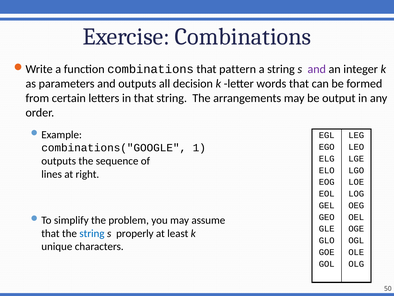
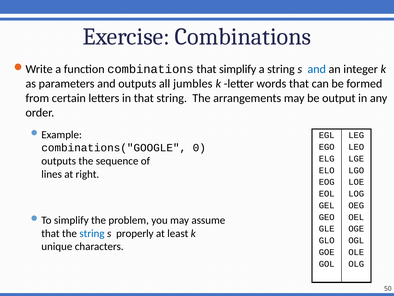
that pattern: pattern -> simplify
and at (317, 69) colour: purple -> blue
decision: decision -> jumbles
1: 1 -> 0
